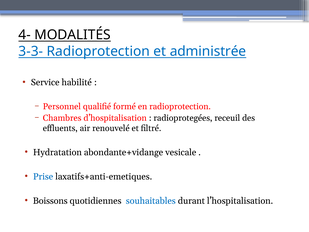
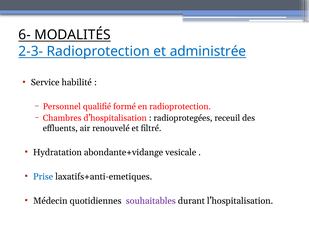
4-: 4- -> 6-
3-3-: 3-3- -> 2-3-
Boissons: Boissons -> Médecin
souhaitables colour: blue -> purple
